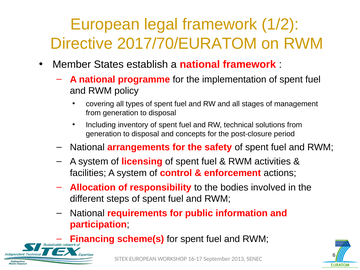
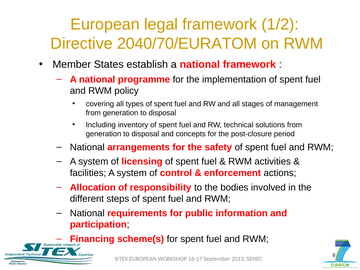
2017/70/EURATOM: 2017/70/EURATOM -> 2040/70/EURATOM
